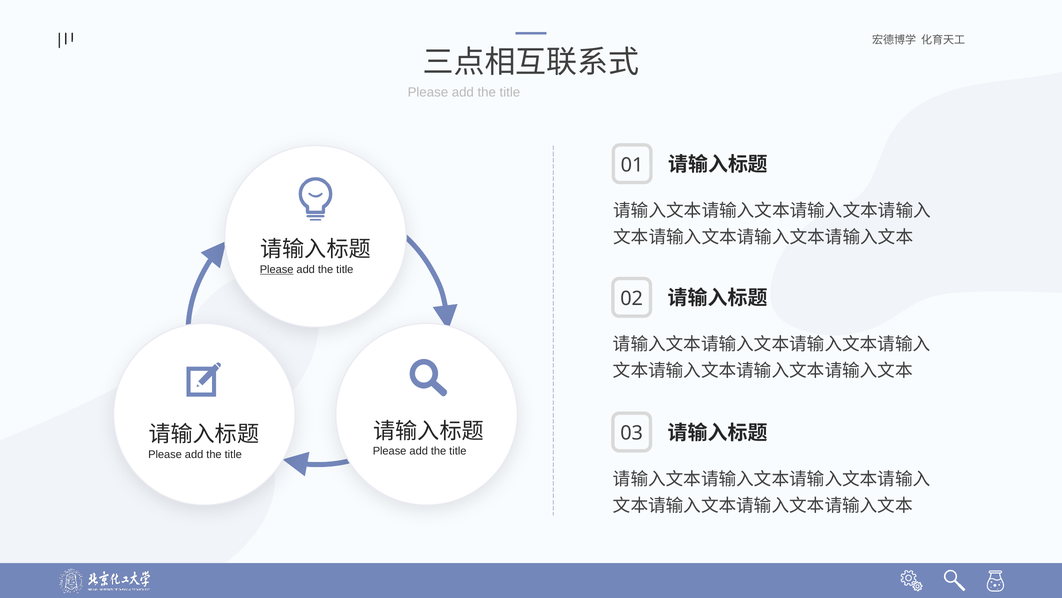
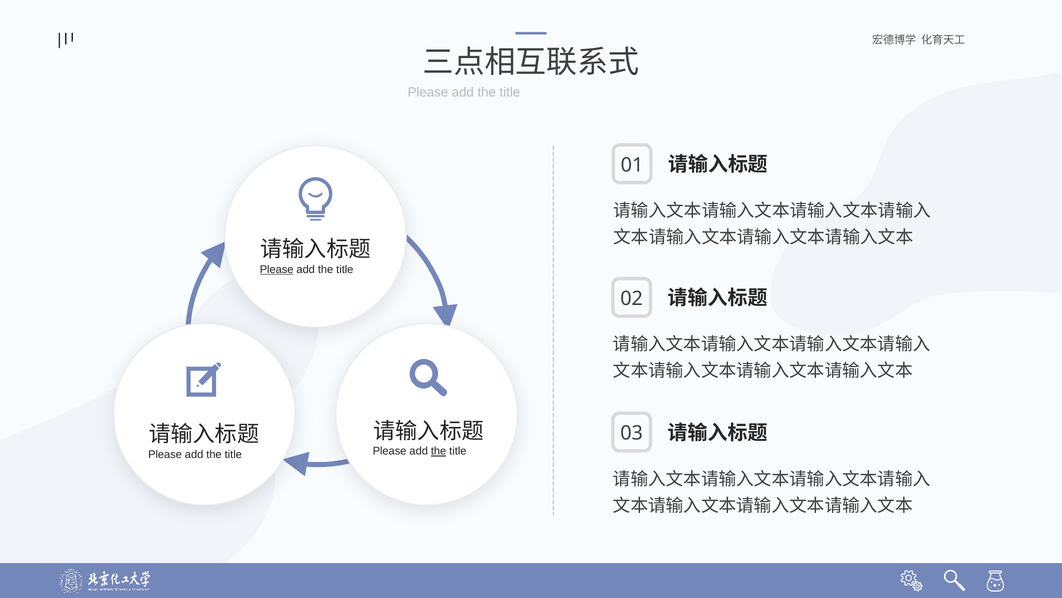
the at (439, 451) underline: none -> present
